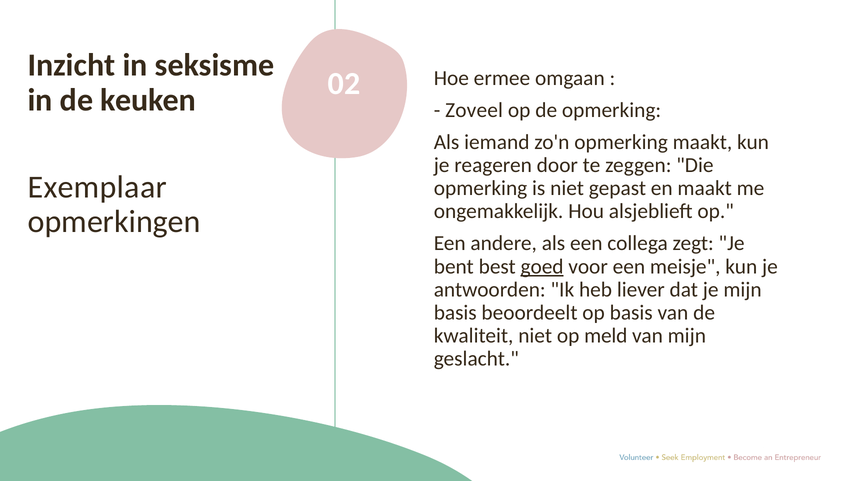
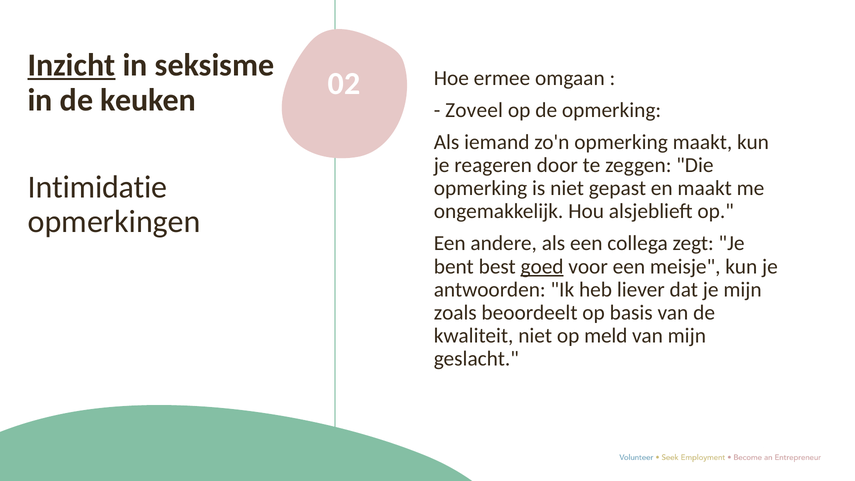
Inzicht underline: none -> present
Exemplaar: Exemplaar -> Intimidatie
basis at (455, 313): basis -> zoals
